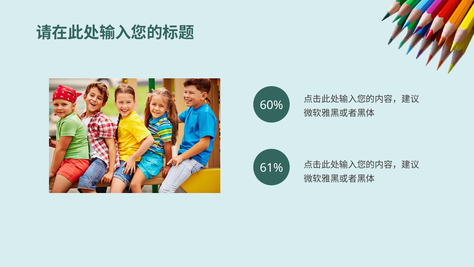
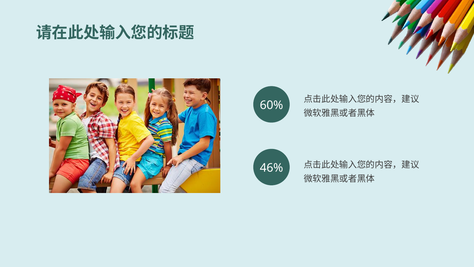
61%: 61% -> 46%
